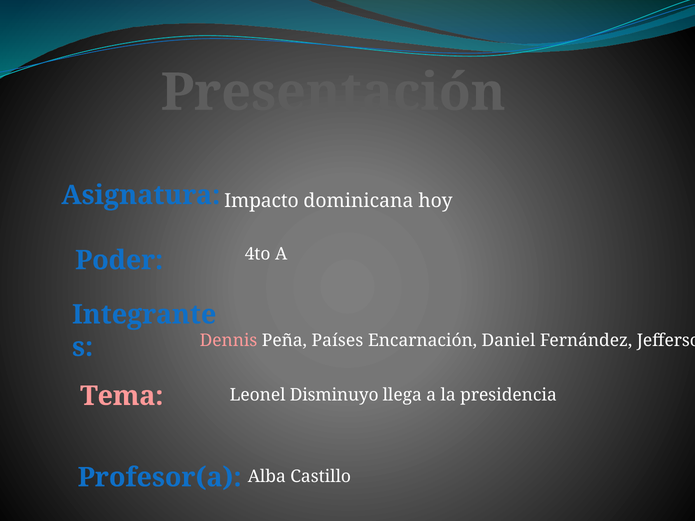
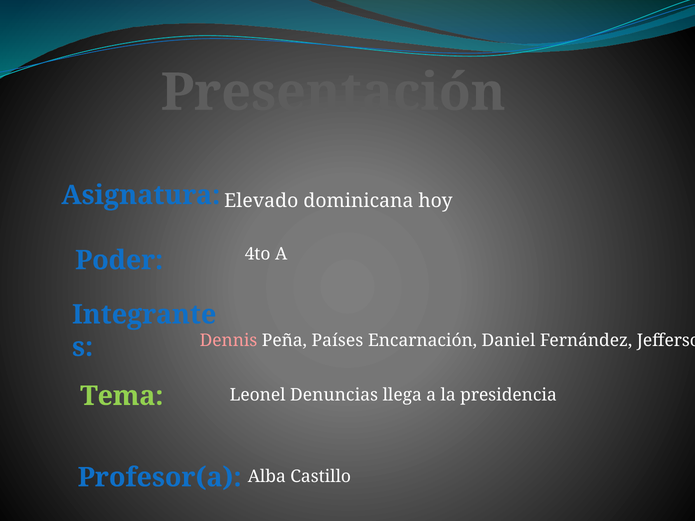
Impacto: Impacto -> Elevado
Tema colour: pink -> light green
Disminuyo: Disminuyo -> Denuncias
